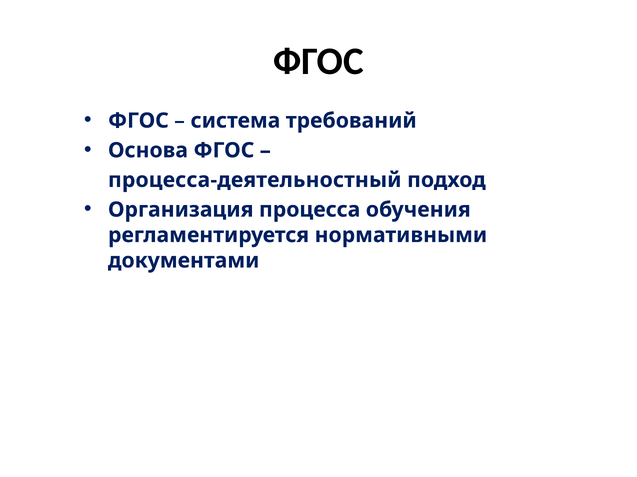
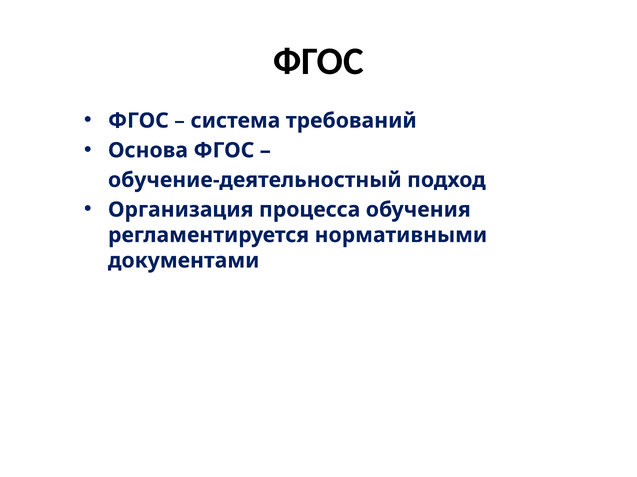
процесса-деятельностный: процесса-деятельностный -> обучение-деятельностный
